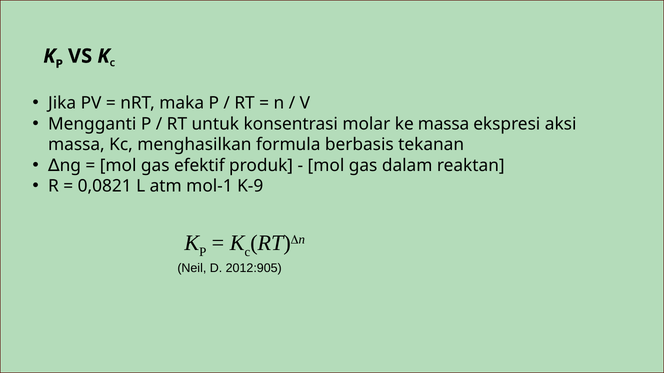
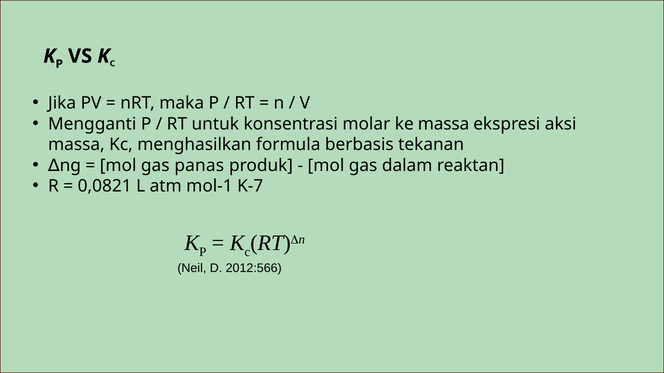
efektif: efektif -> panas
K-9: K-9 -> K-7
2012:905: 2012:905 -> 2012:566
